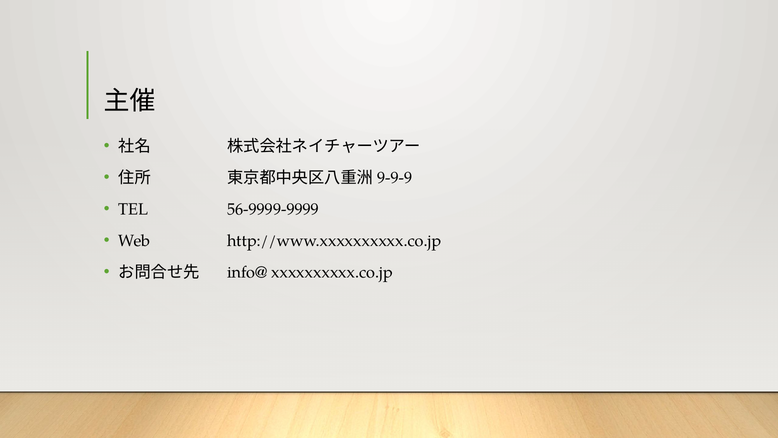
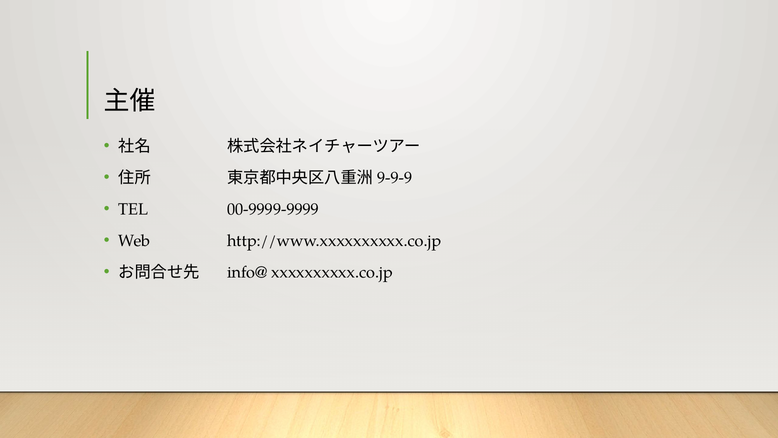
56-9999-9999: 56-9999-9999 -> 00-9999-9999
